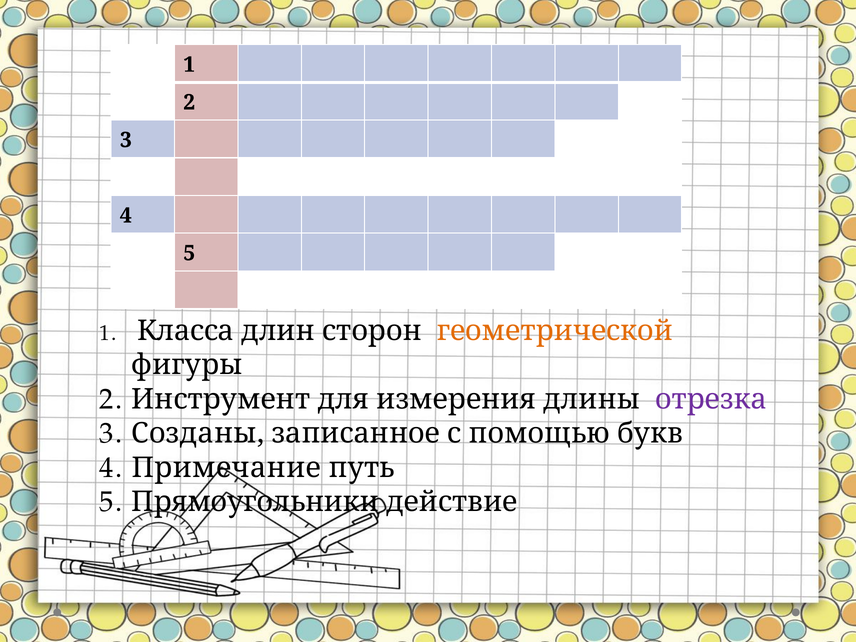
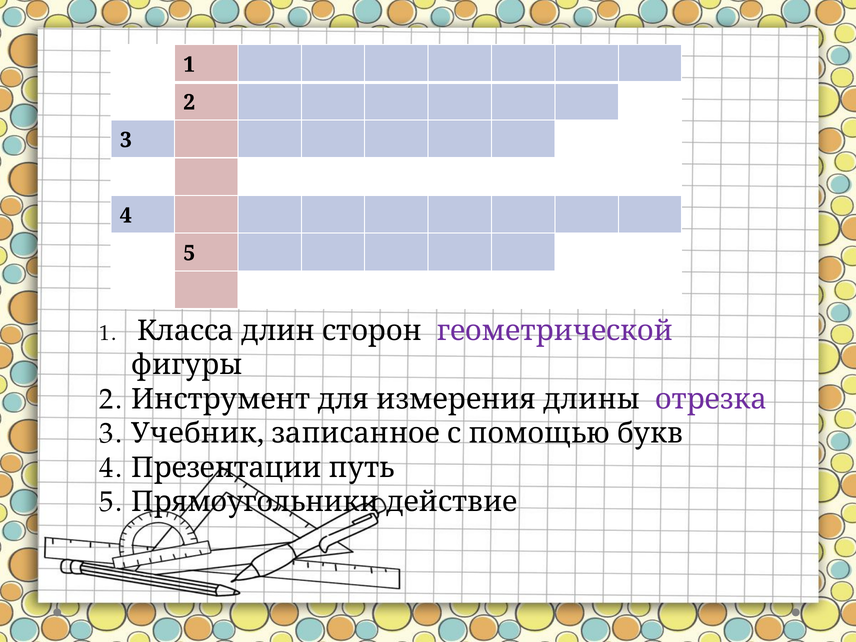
геометрической colour: orange -> purple
Созданы: Созданы -> Учебник
Примечание: Примечание -> Презентации
